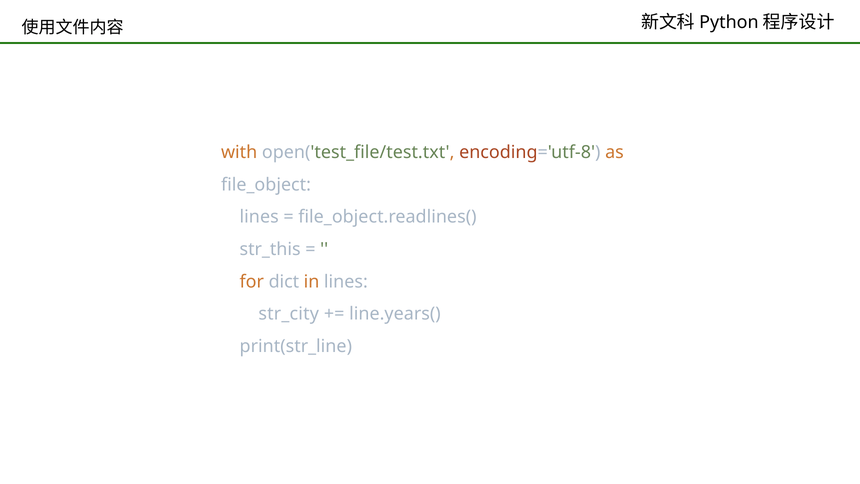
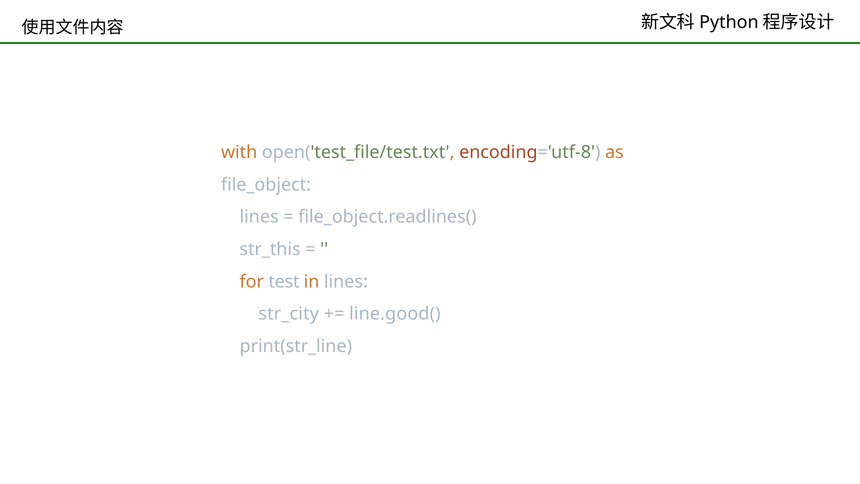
dict: dict -> test
line.years(: line.years( -> line.good(
